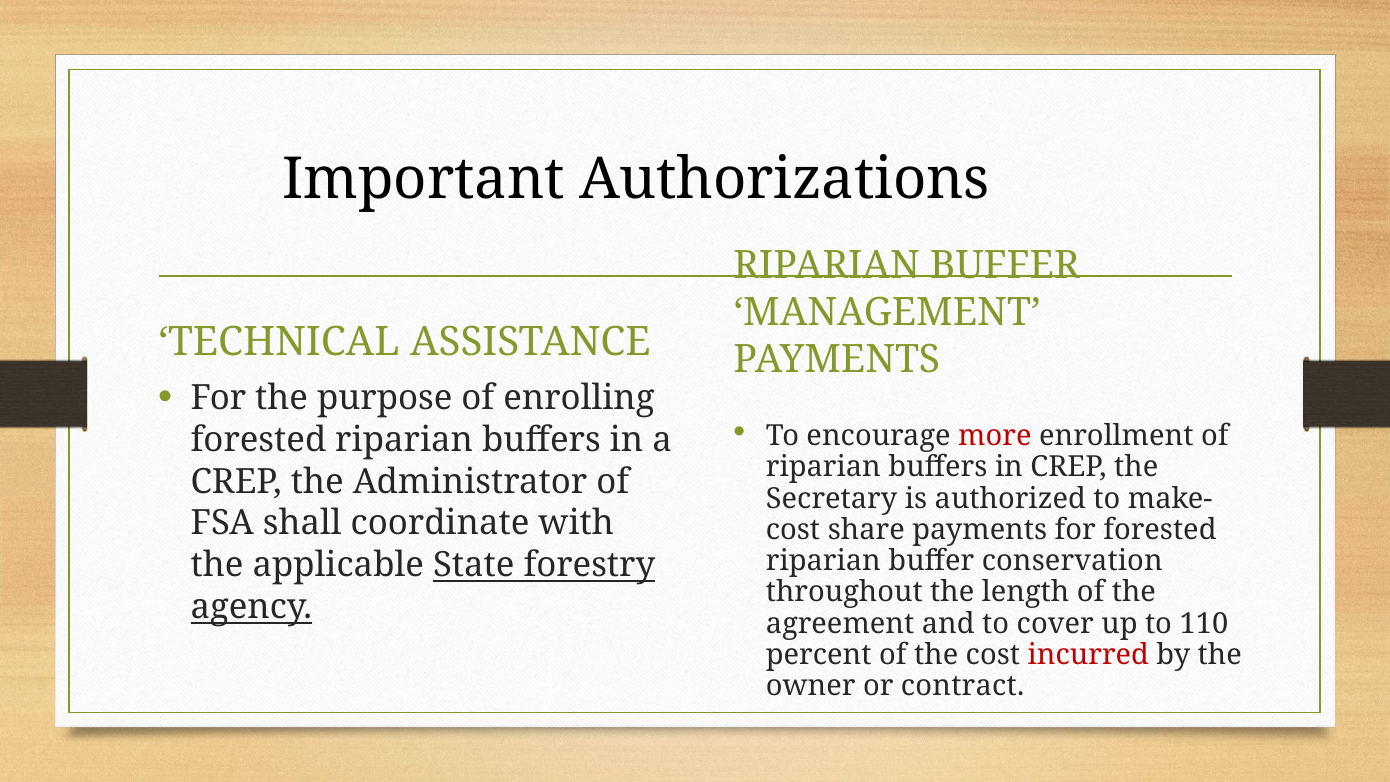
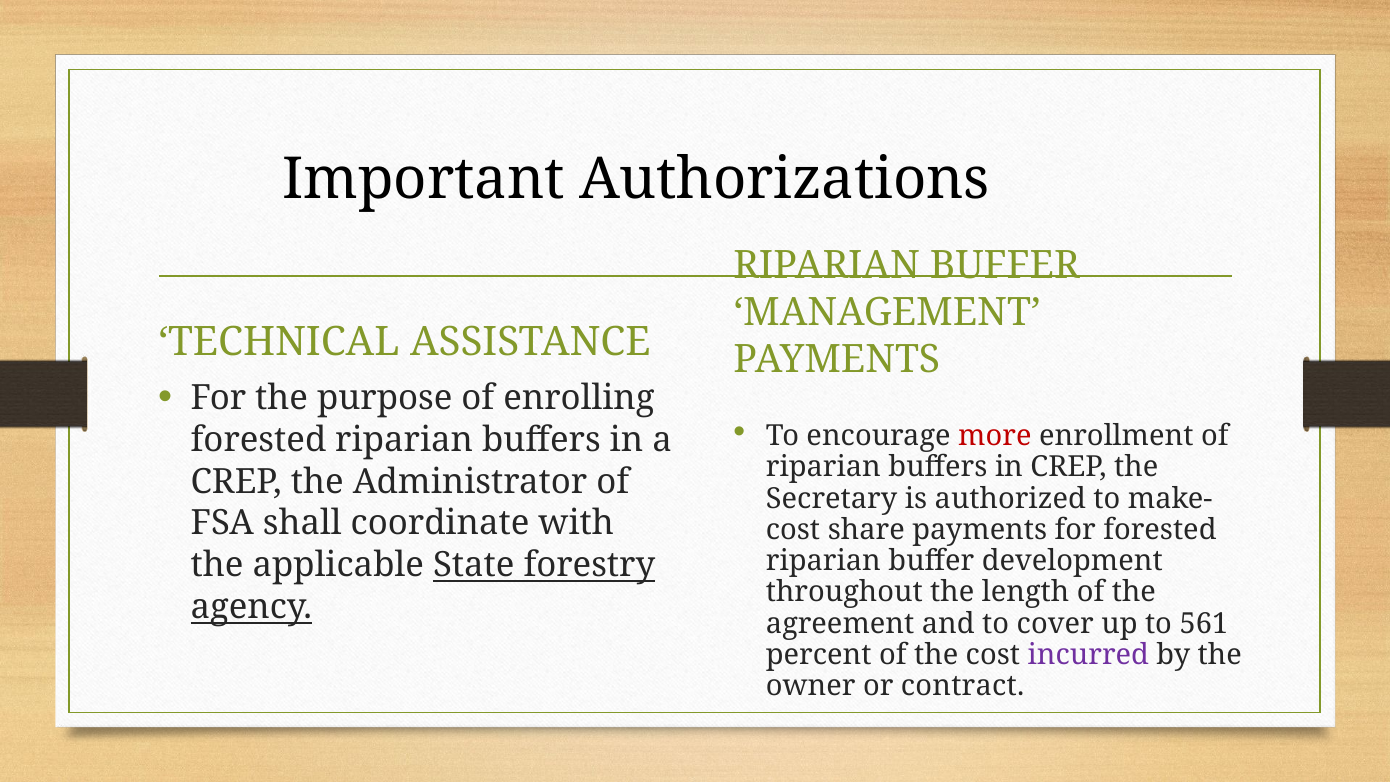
conservation: conservation -> development
110: 110 -> 561
incurred colour: red -> purple
